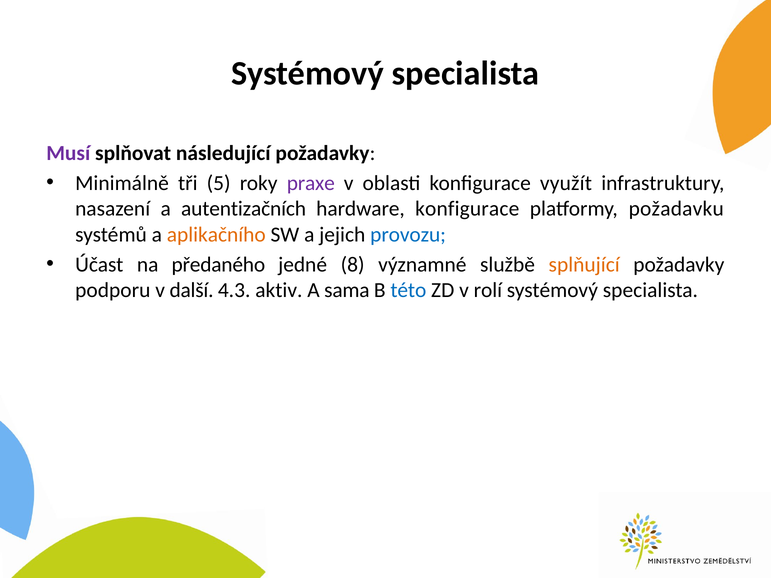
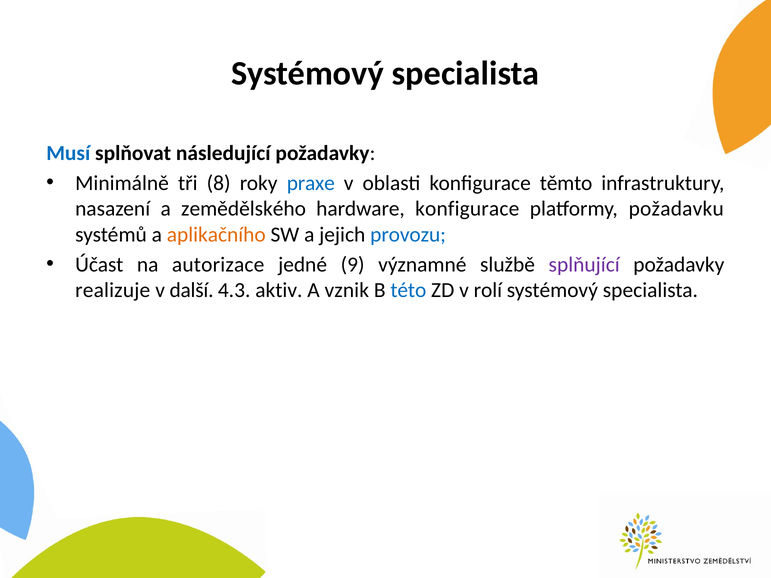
Musí colour: purple -> blue
5: 5 -> 8
praxe colour: purple -> blue
využít: využít -> těmto
autentizačních: autentizačních -> zemědělského
předaného: předaného -> autorizace
8: 8 -> 9
splňující colour: orange -> purple
podporu: podporu -> realizuje
sama: sama -> vznik
